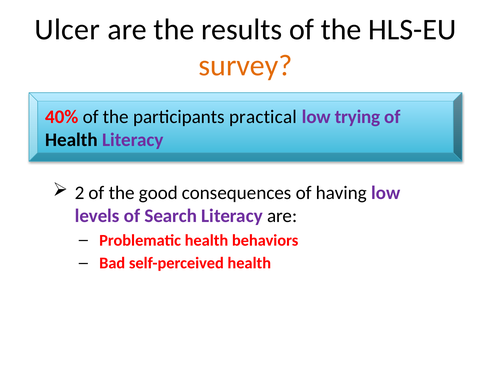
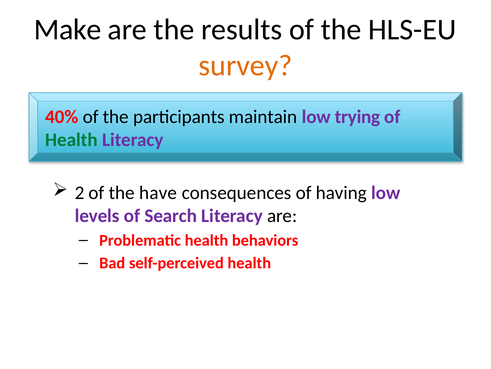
Ulcer: Ulcer -> Make
practical: practical -> maintain
Health at (71, 139) colour: black -> green
good: good -> have
